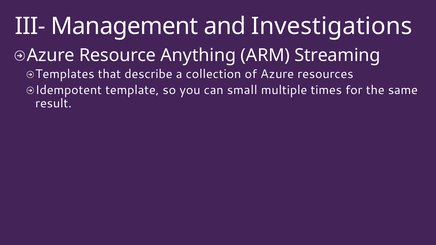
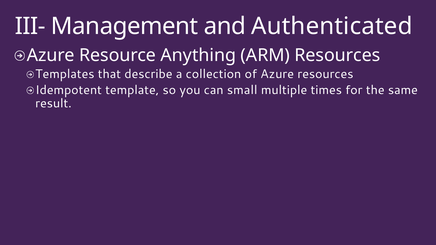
Investigations: Investigations -> Authenticated
ARM Streaming: Streaming -> Resources
